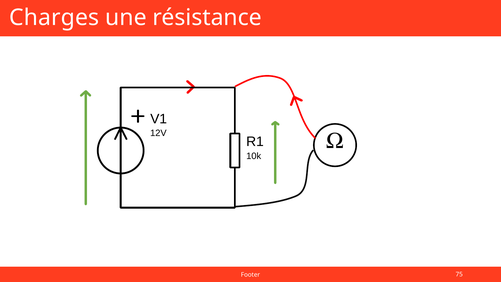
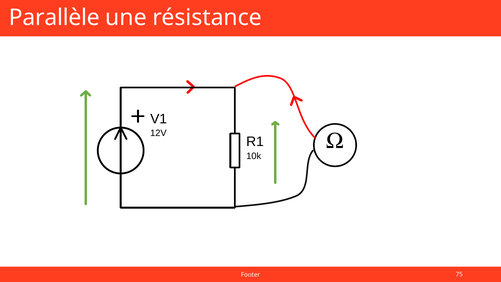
Charges: Charges -> Parallèle
